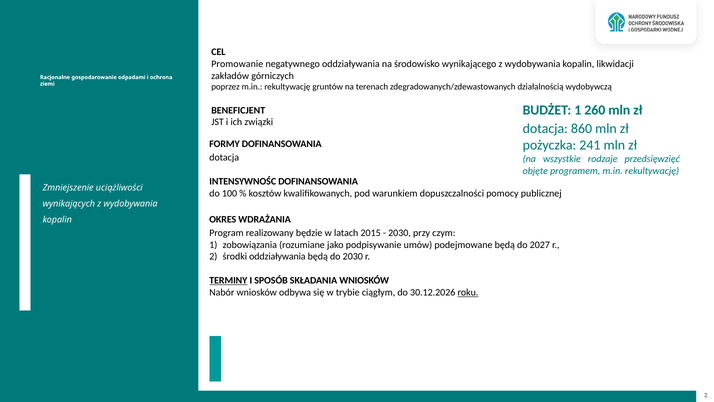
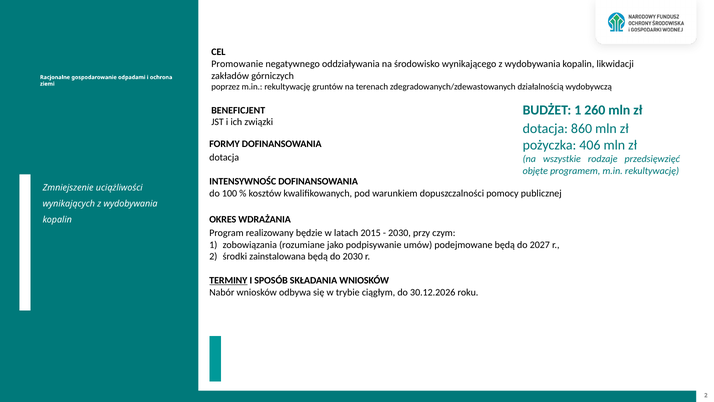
241: 241 -> 406
środki oddziaływania: oddziaływania -> zainstalowana
roku underline: present -> none
